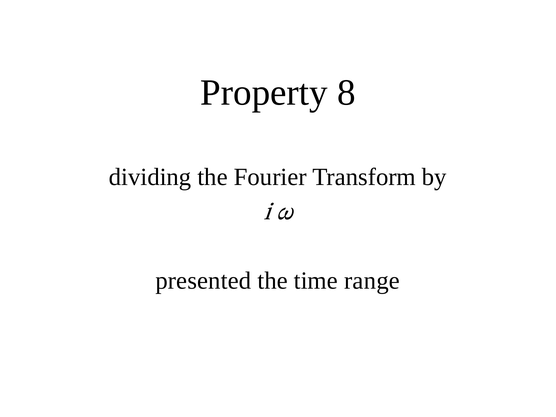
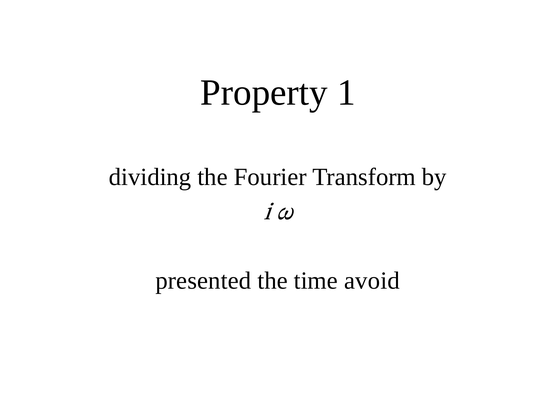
8: 8 -> 1
range: range -> avoid
